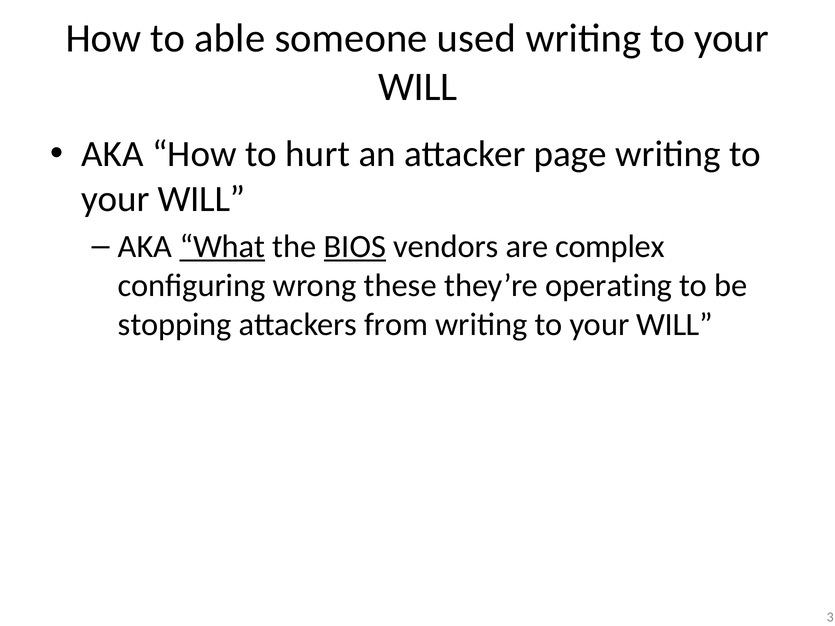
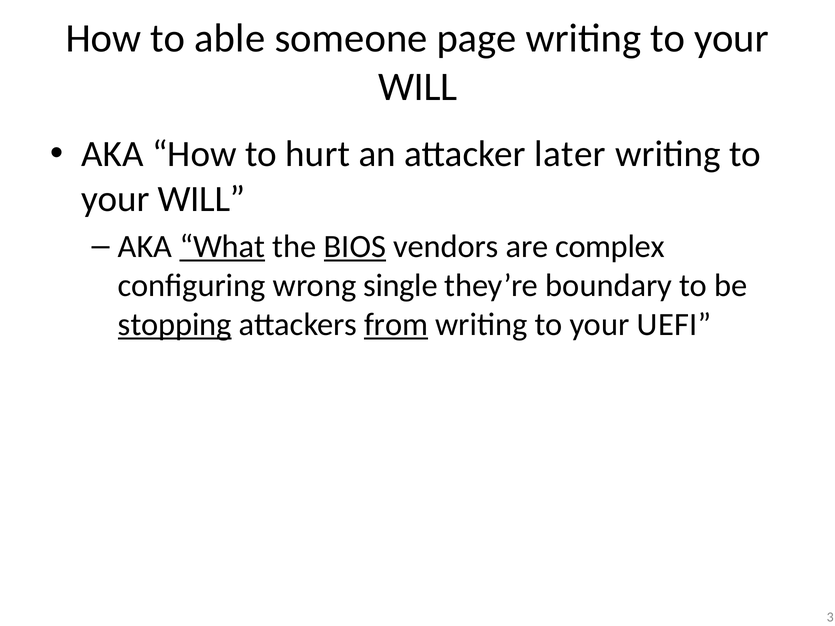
used: used -> page
page: page -> later
these: these -> single
operating: operating -> boundary
stopping underline: none -> present
from underline: none -> present
WILL at (675, 325): WILL -> UEFI
